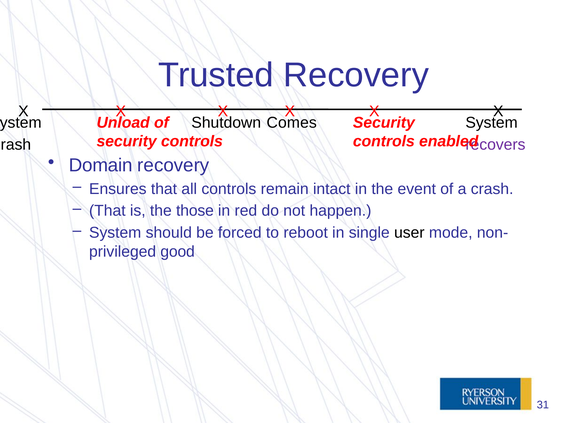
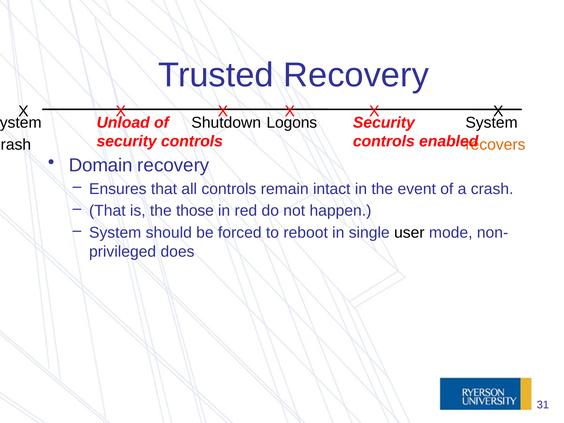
Comes: Comes -> Logons
recovers colour: purple -> orange
good: good -> does
